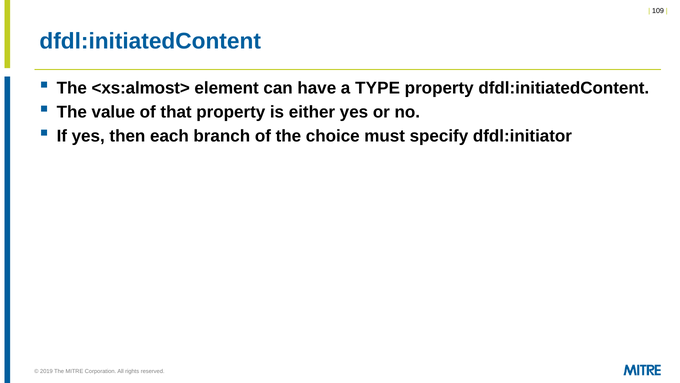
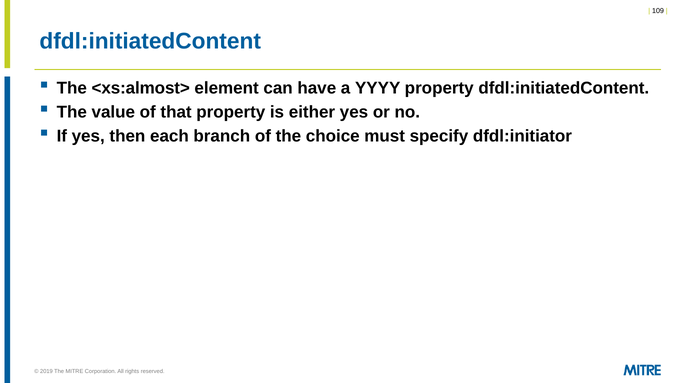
TYPE: TYPE -> YYYY
